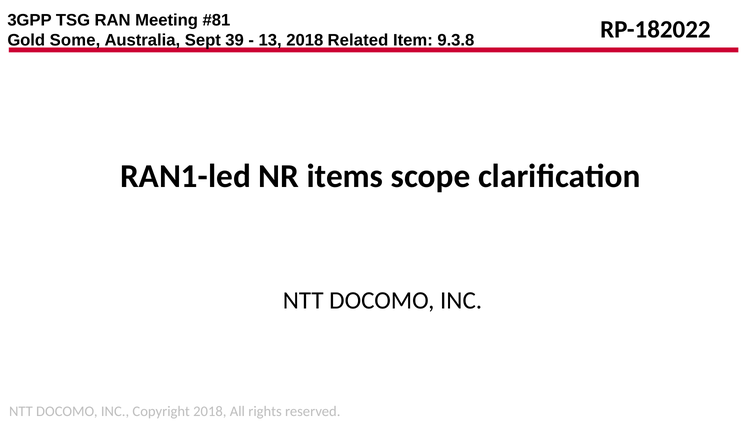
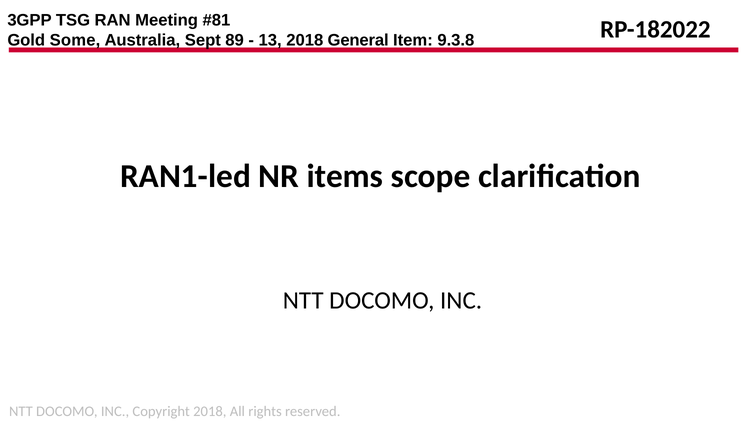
39: 39 -> 89
Related: Related -> General
